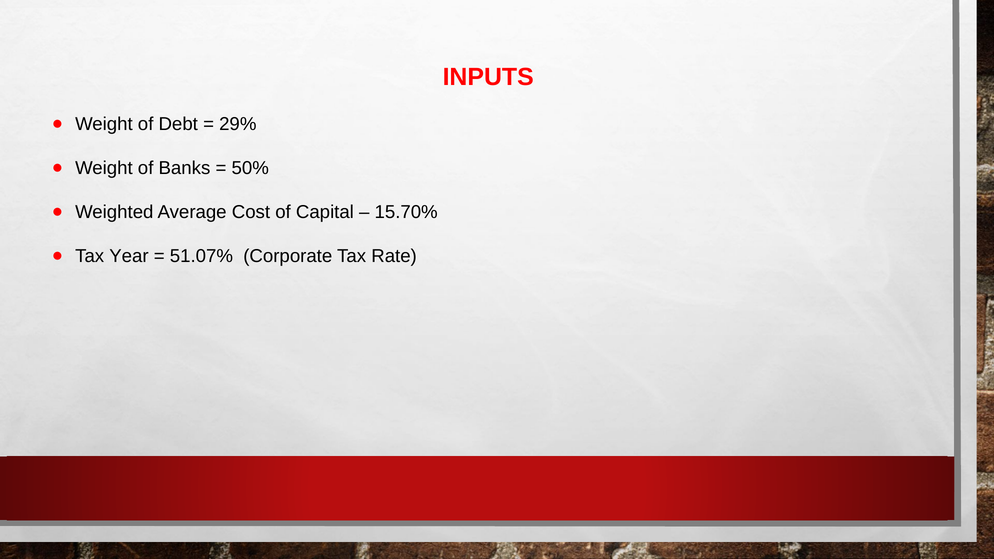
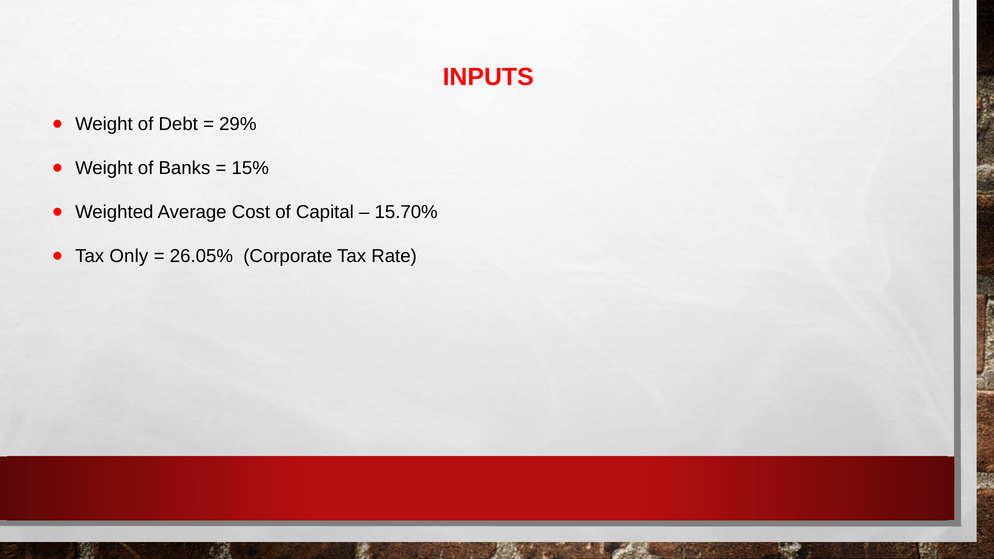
50%: 50% -> 15%
Year: Year -> Only
51.07%: 51.07% -> 26.05%
